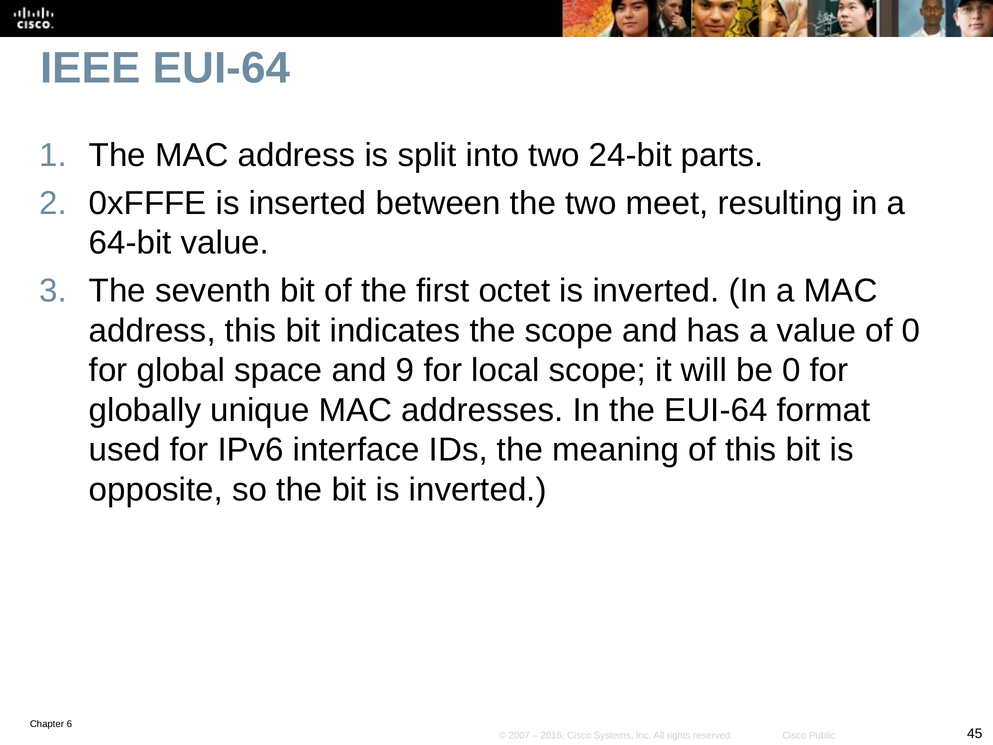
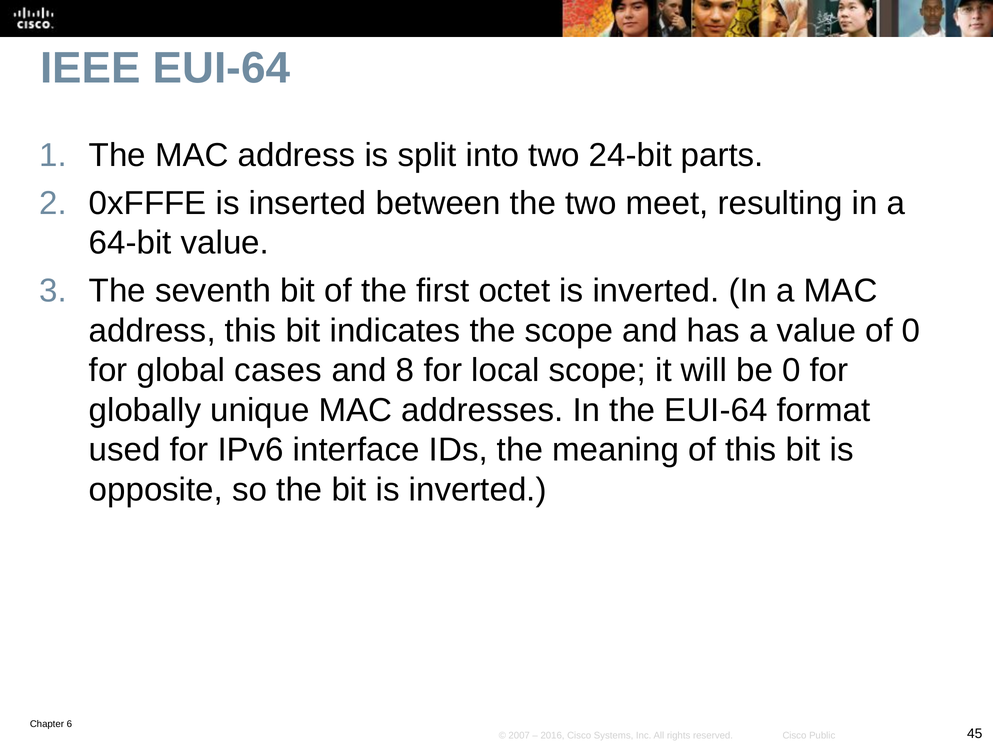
space: space -> cases
9: 9 -> 8
